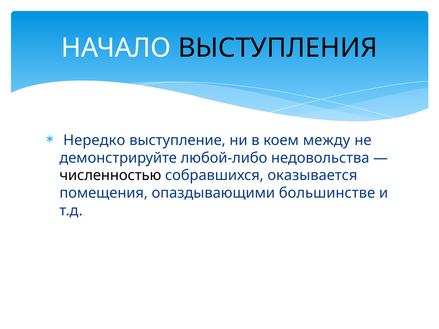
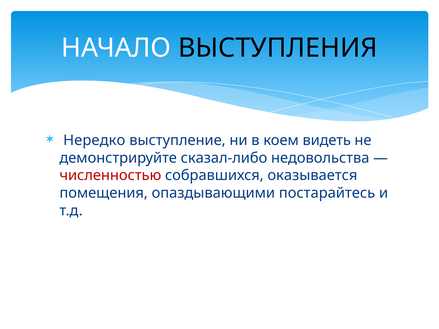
между: между -> видеть
любой-либо: любой-либо -> сказал-либо
численностью colour: black -> red
большинстве: большинстве -> постарайтесь
